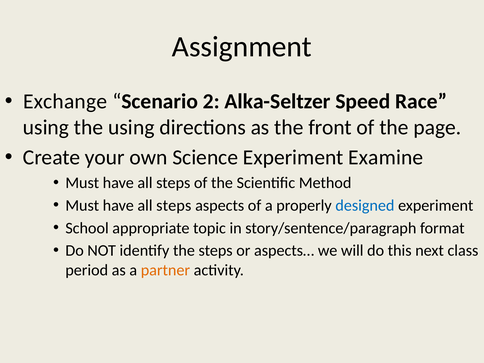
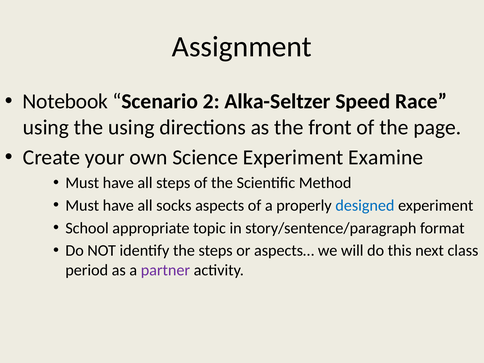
Exchange: Exchange -> Notebook
steps at (174, 205): steps -> socks
partner colour: orange -> purple
